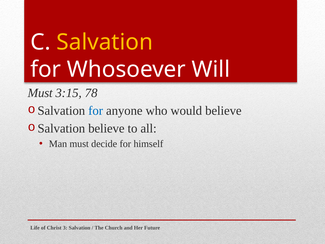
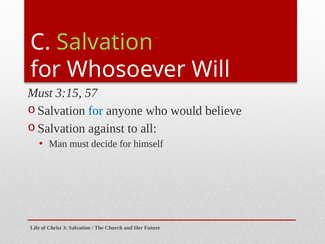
Salvation at (105, 42) colour: yellow -> light green
78: 78 -> 57
believe at (106, 128): believe -> against
